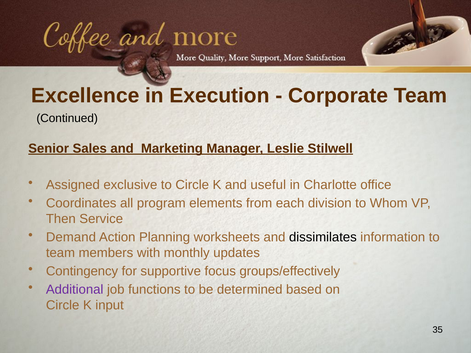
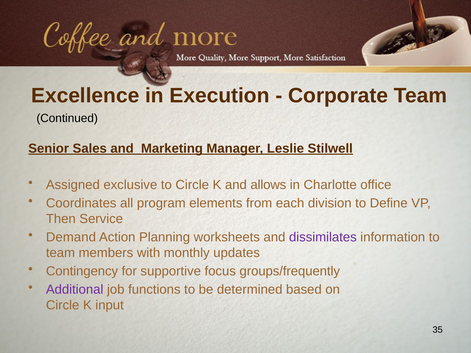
useful: useful -> allows
Whom: Whom -> Define
dissimilates colour: black -> purple
groups/effectively: groups/effectively -> groups/frequently
